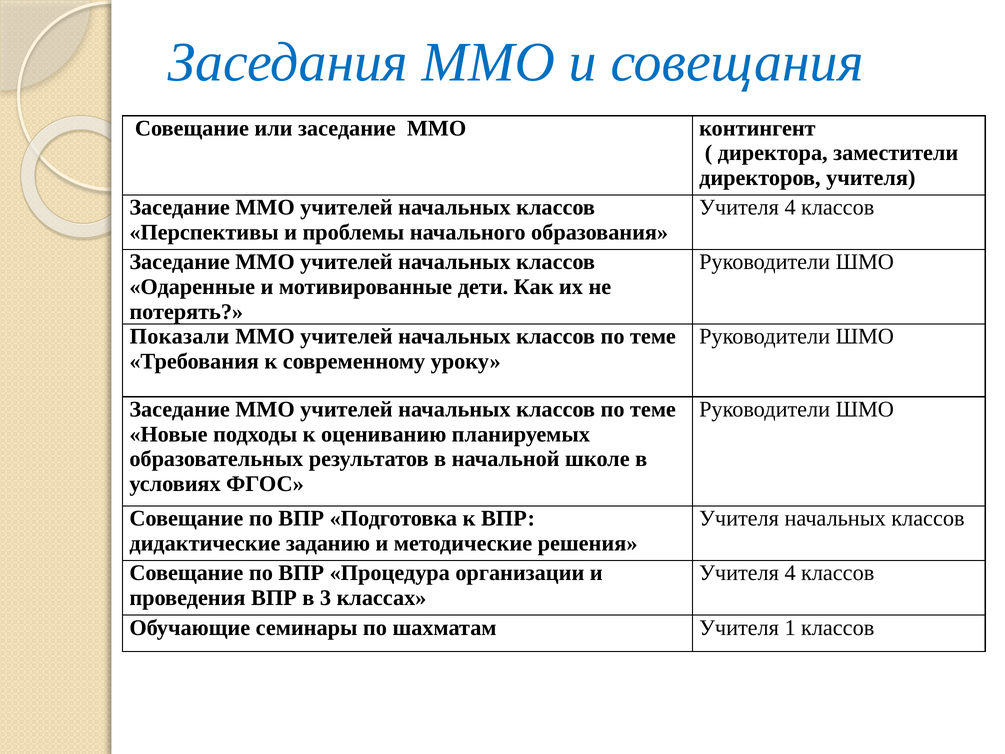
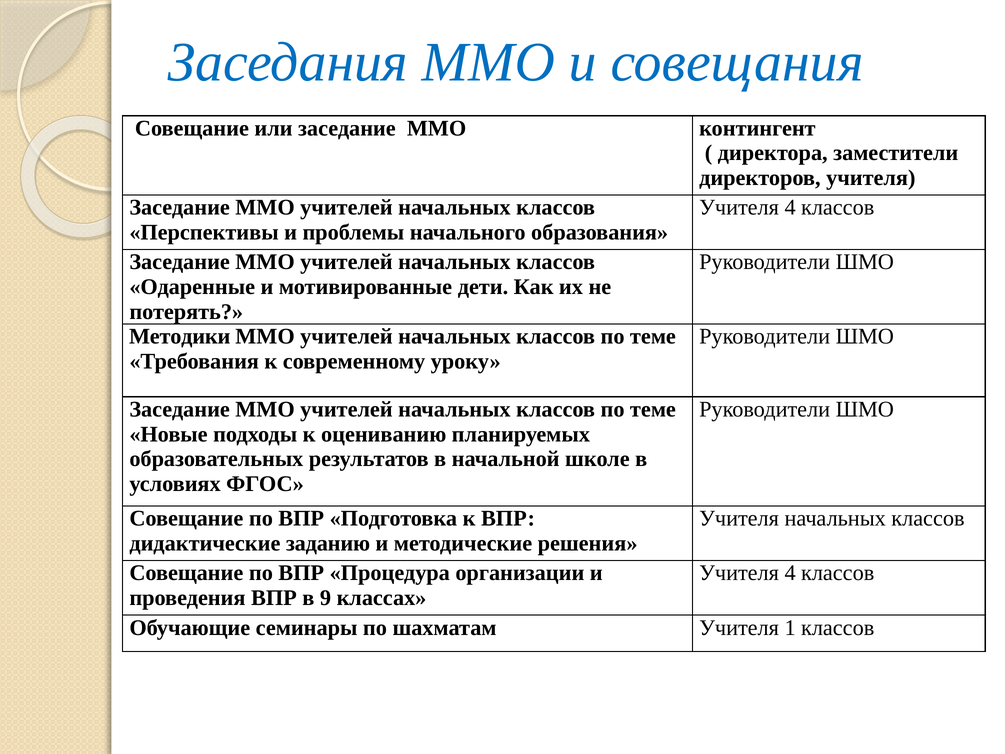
Показали: Показали -> Методики
3: 3 -> 9
